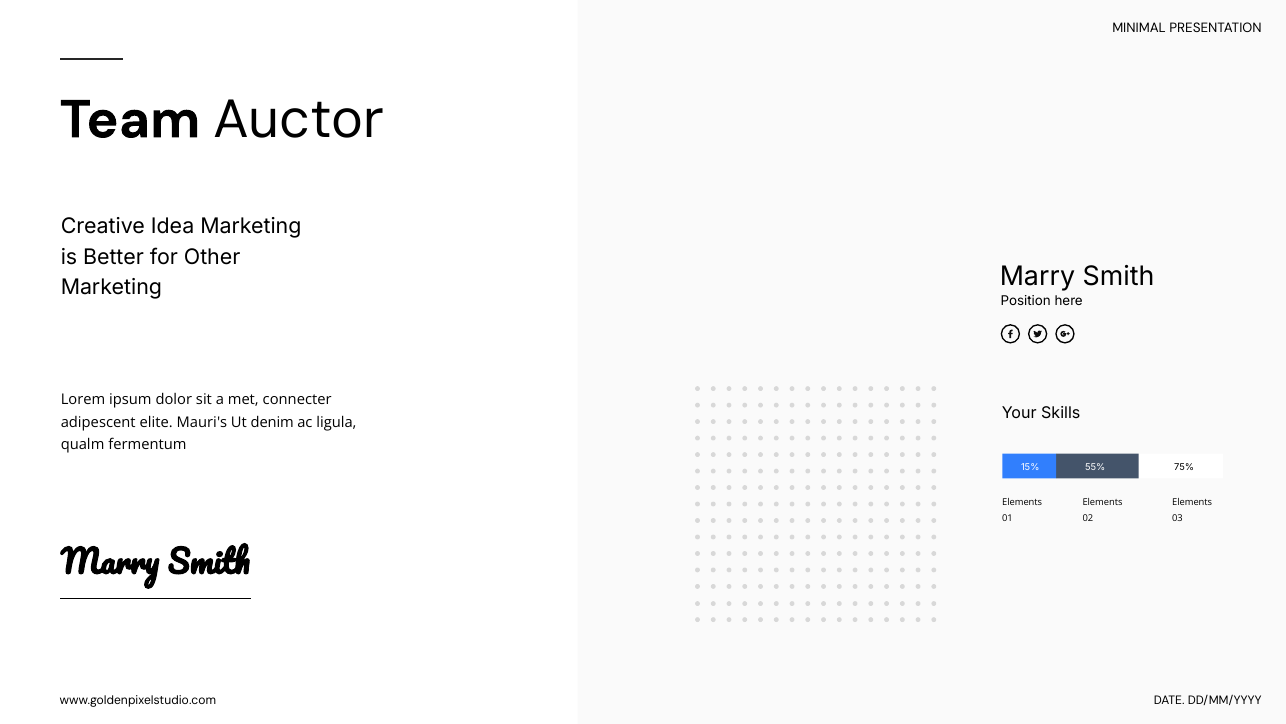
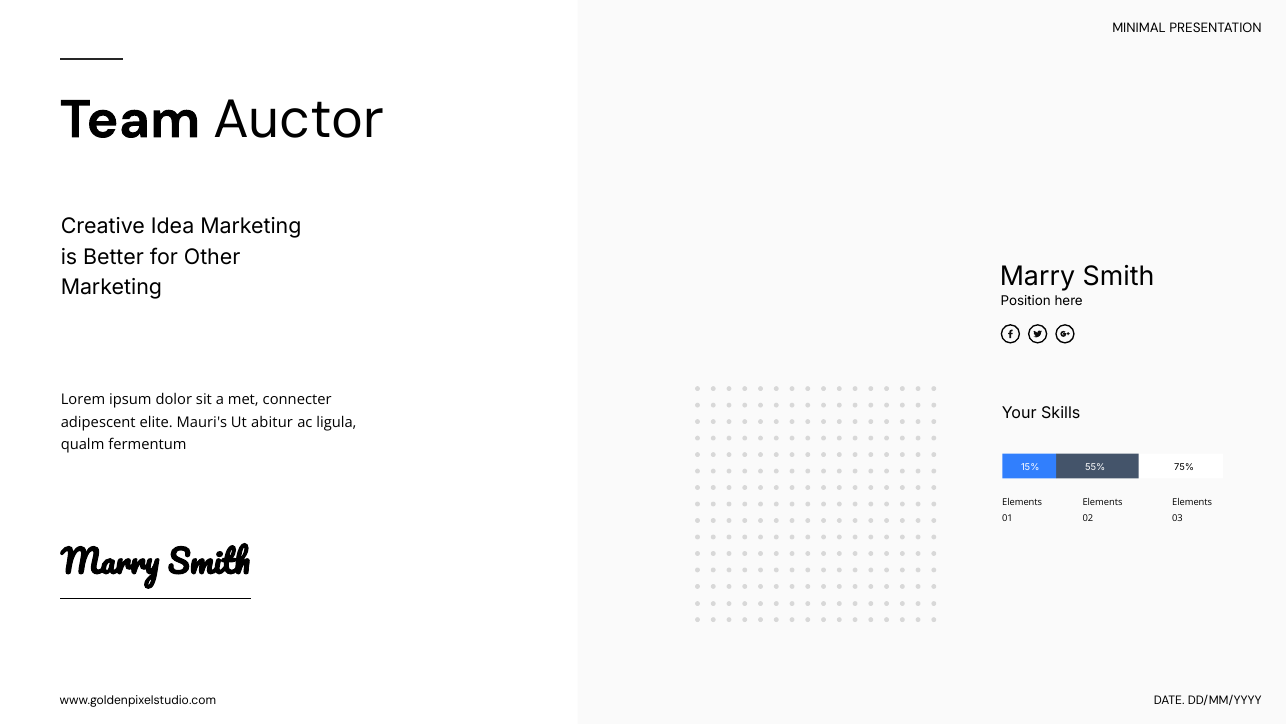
denim: denim -> abitur
